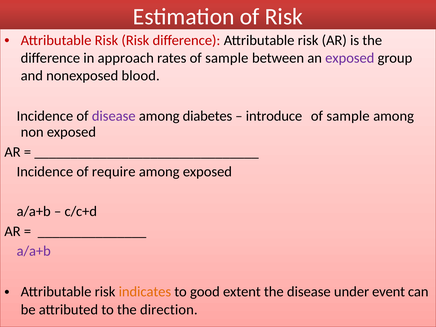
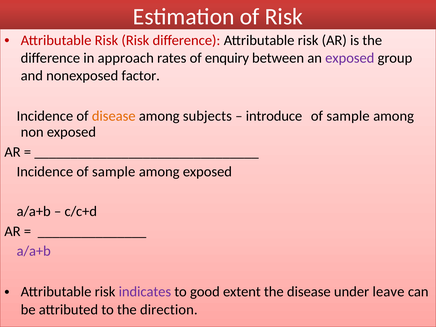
rates of sample: sample -> enquiry
blood: blood -> factor
disease at (114, 116) colour: purple -> orange
diabetes: diabetes -> subjects
Incidence of require: require -> sample
indicates colour: orange -> purple
event: event -> leave
